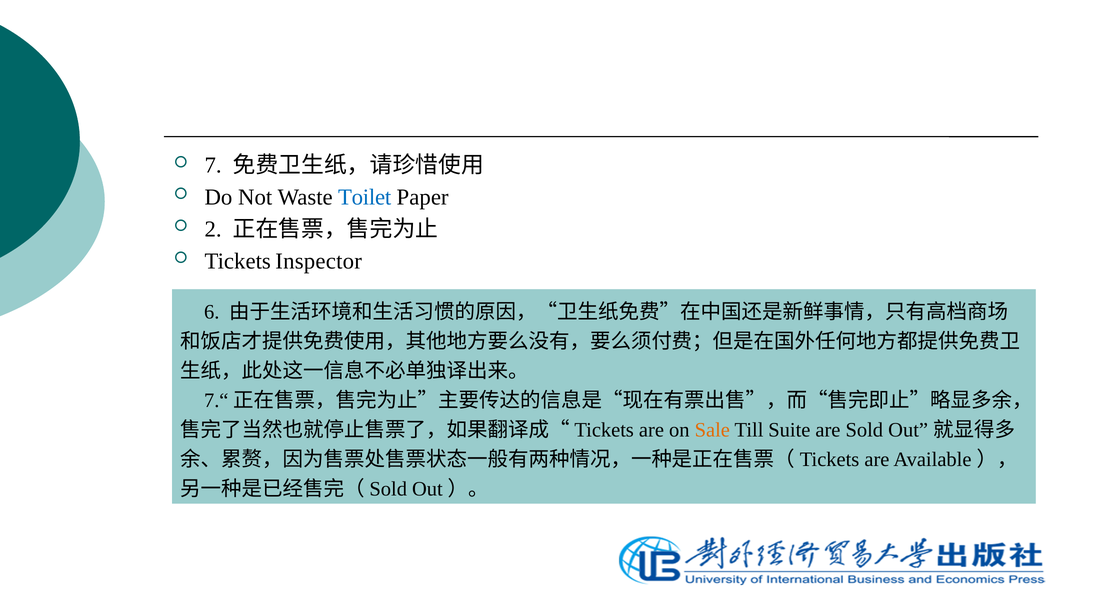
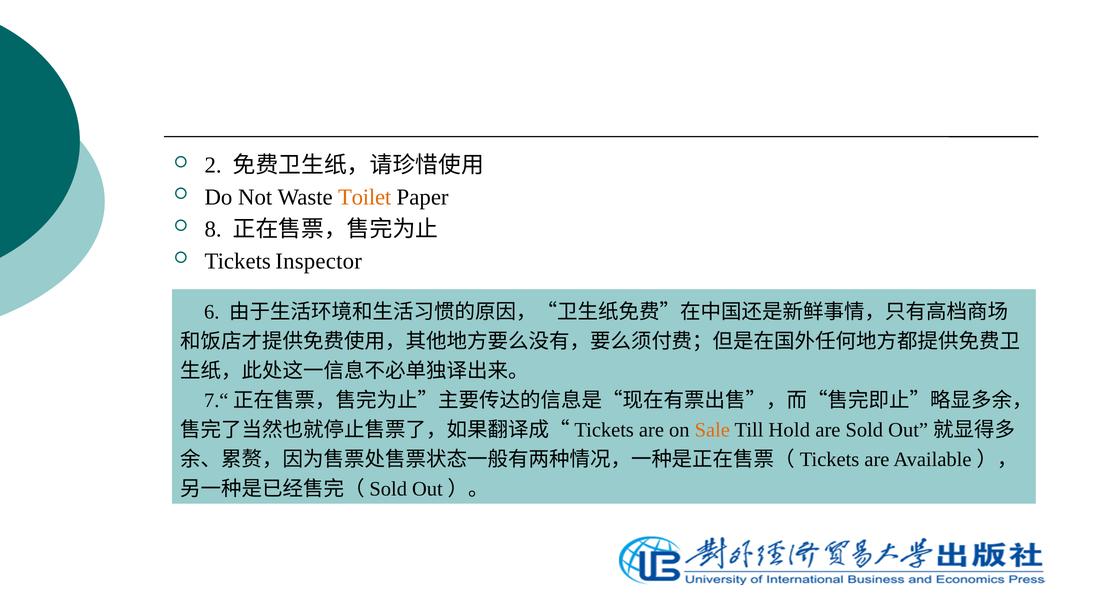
7: 7 -> 2
Toilet colour: blue -> orange
2: 2 -> 8
Suite: Suite -> Hold
